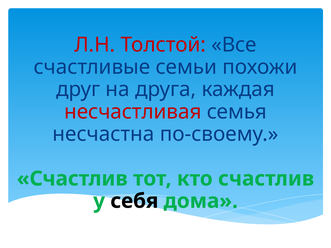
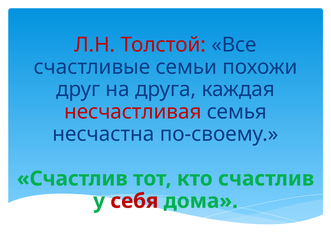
себя colour: black -> red
